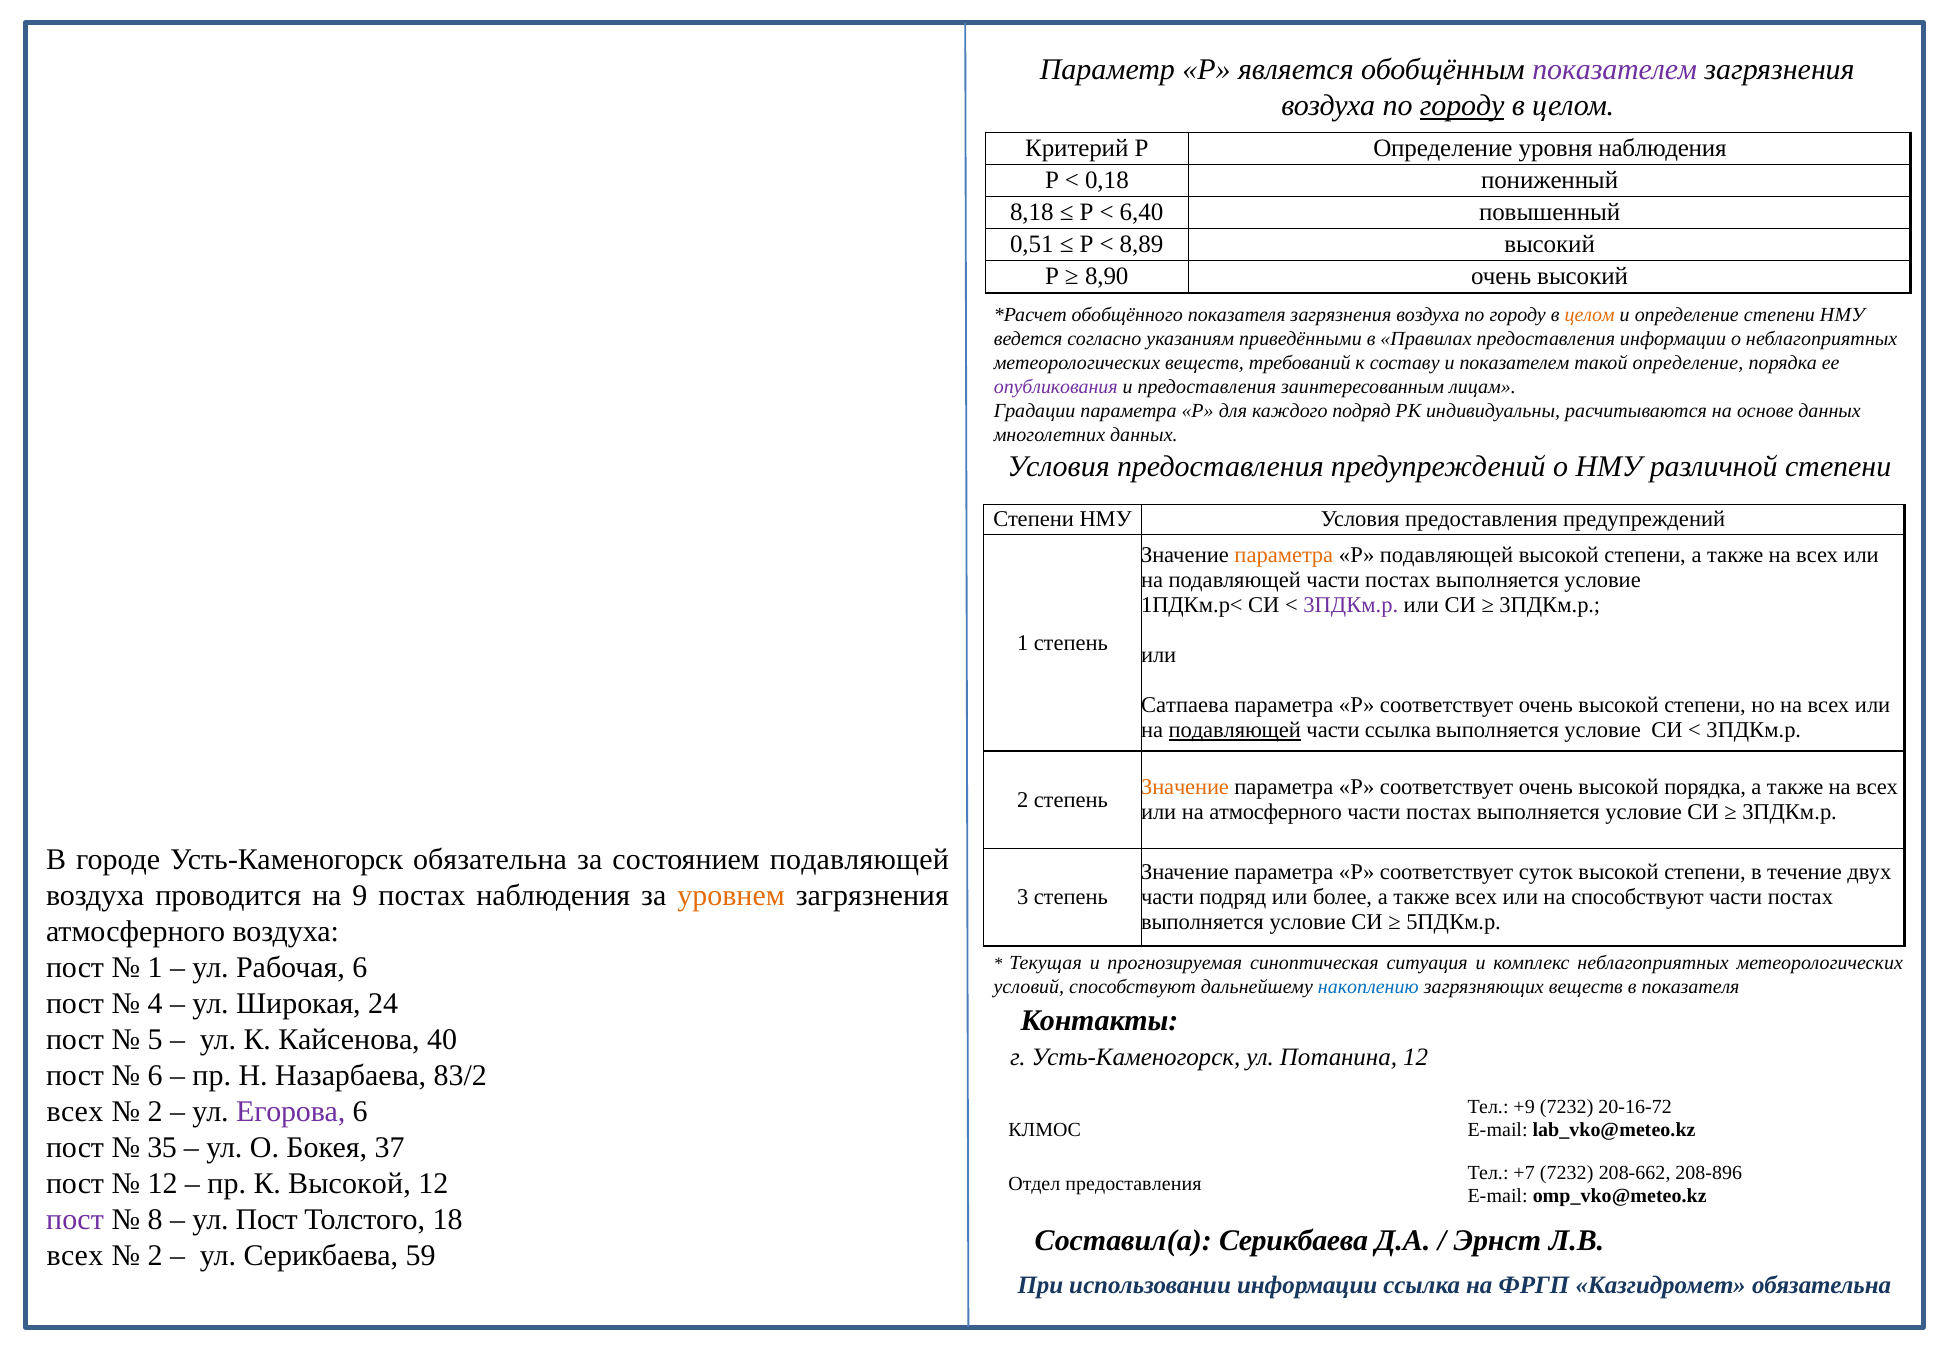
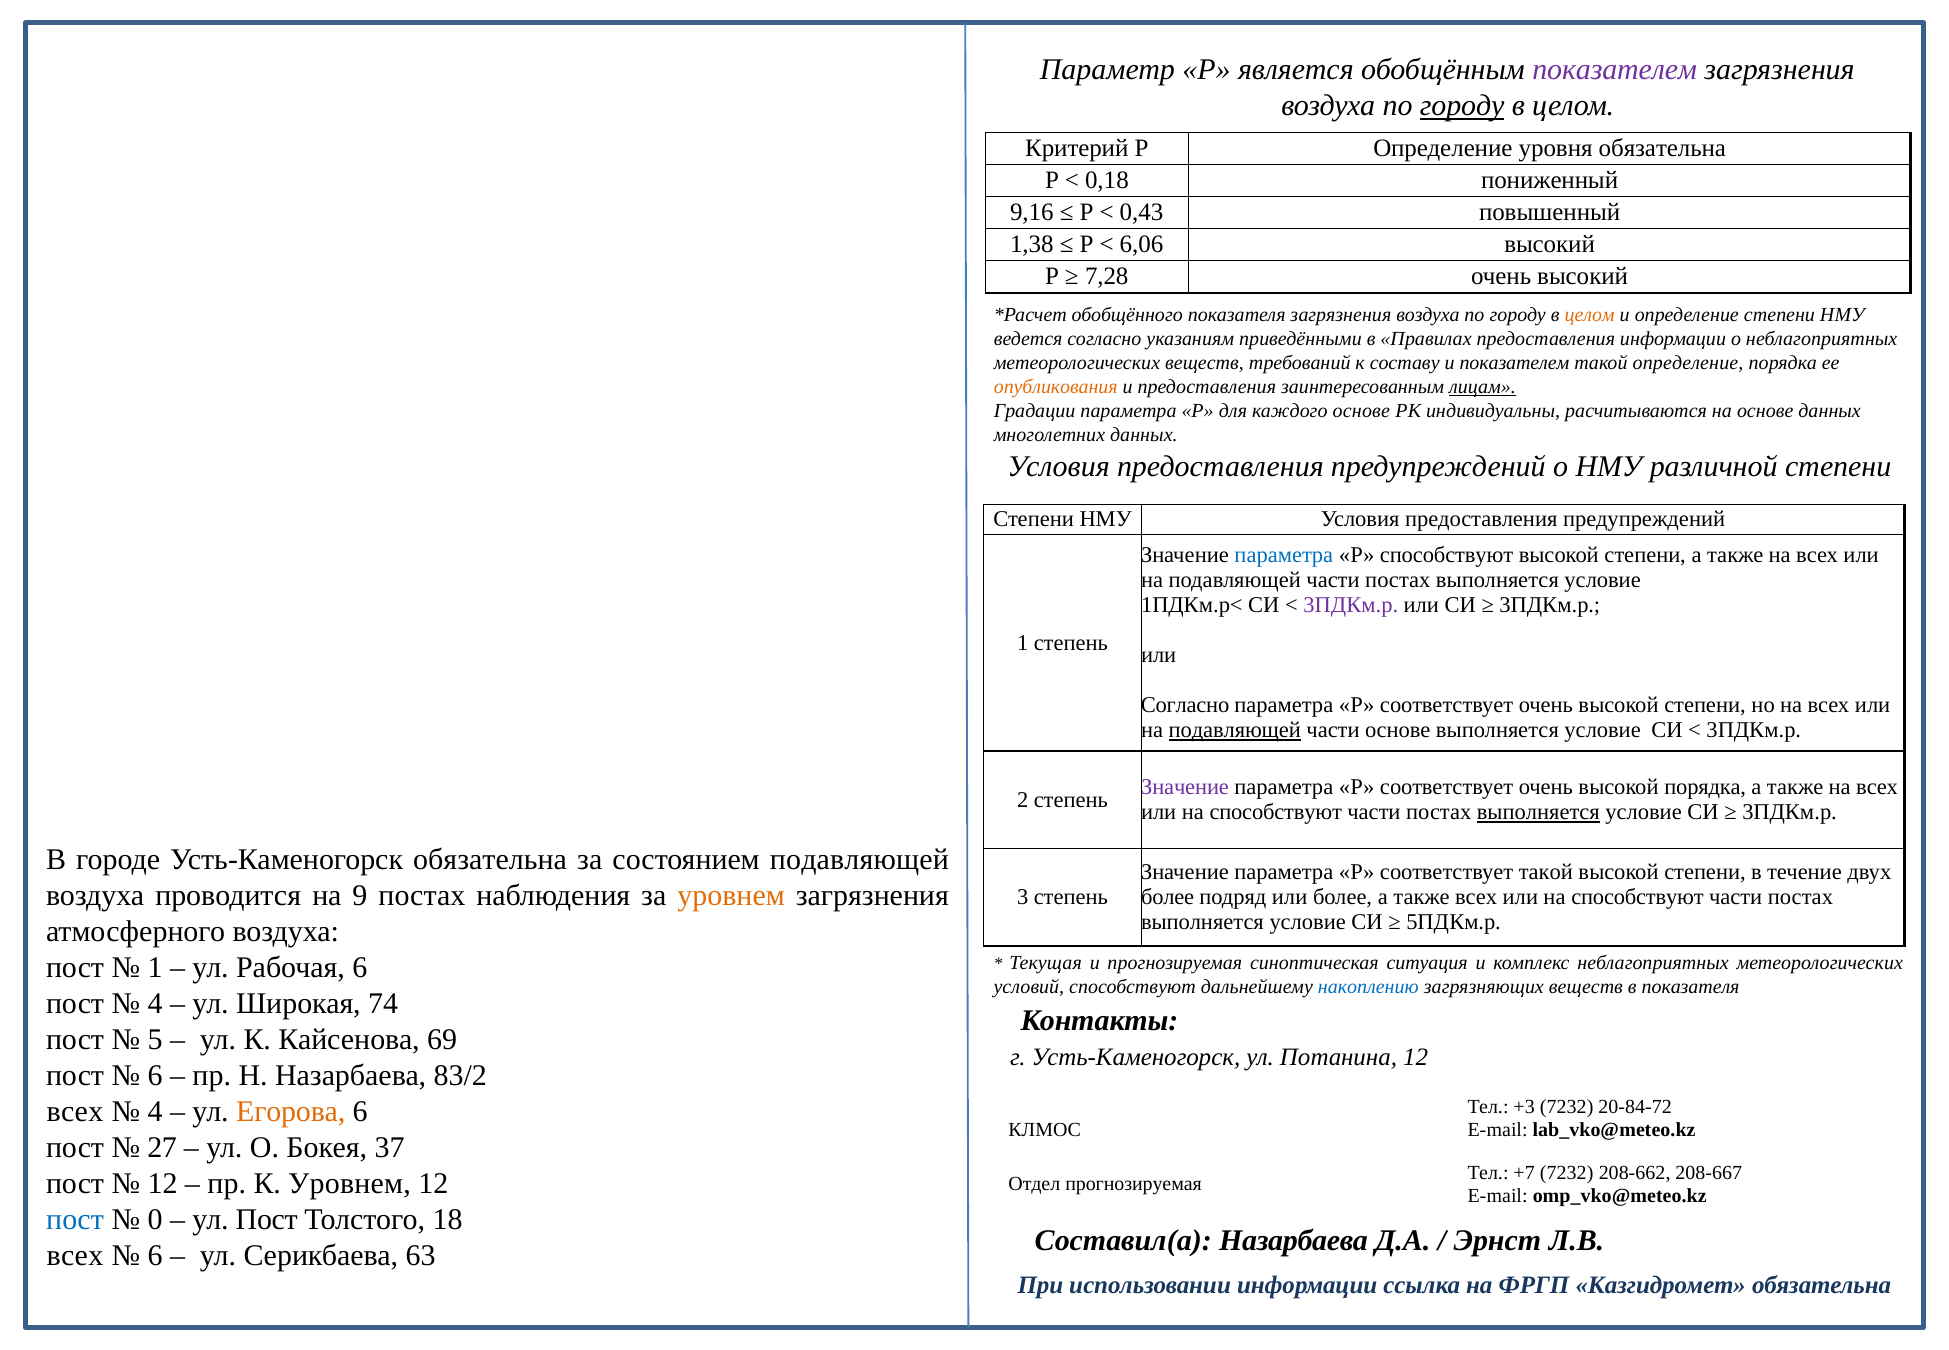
уровня наблюдения: наблюдения -> обязательна
8,18: 8,18 -> 9,16
6,40: 6,40 -> 0,43
0,51: 0,51 -> 1,38
8,89: 8,89 -> 6,06
8,90: 8,90 -> 7,28
опубликования colour: purple -> orange
лицам underline: none -> present
каждого подряд: подряд -> основе
параметра at (1284, 555) colour: orange -> blue
Р подавляющей: подавляющей -> способствуют
Сатпаева at (1185, 705): Сатпаева -> Согласно
части ссылка: ссылка -> основе
Значение at (1185, 787) colour: orange -> purple
атмосферного at (1276, 812): атмосферного -> способствуют
выполняется at (1538, 812) underline: none -> present
соответствует суток: суток -> такой
части at (1167, 897): части -> более
24: 24 -> 74
40: 40 -> 69
2 at (155, 1111): 2 -> 4
Егорова colour: purple -> orange
+9: +9 -> +3
20-16-72: 20-16-72 -> 20-84-72
35: 35 -> 27
208-896: 208-896 -> 208-667
К Высокой: Высокой -> Уровнем
Отдел предоставления: предоставления -> прогнозируемая
пост at (75, 1219) colour: purple -> blue
8: 8 -> 0
Составил(а Серикбаева: Серикбаева -> Назарбаева
2 at (155, 1255): 2 -> 6
59: 59 -> 63
